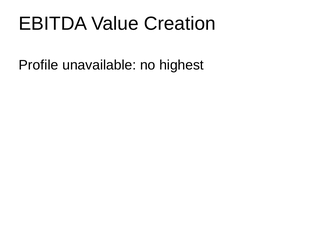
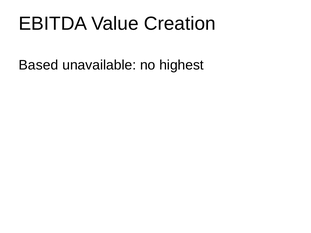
Profile: Profile -> Based
